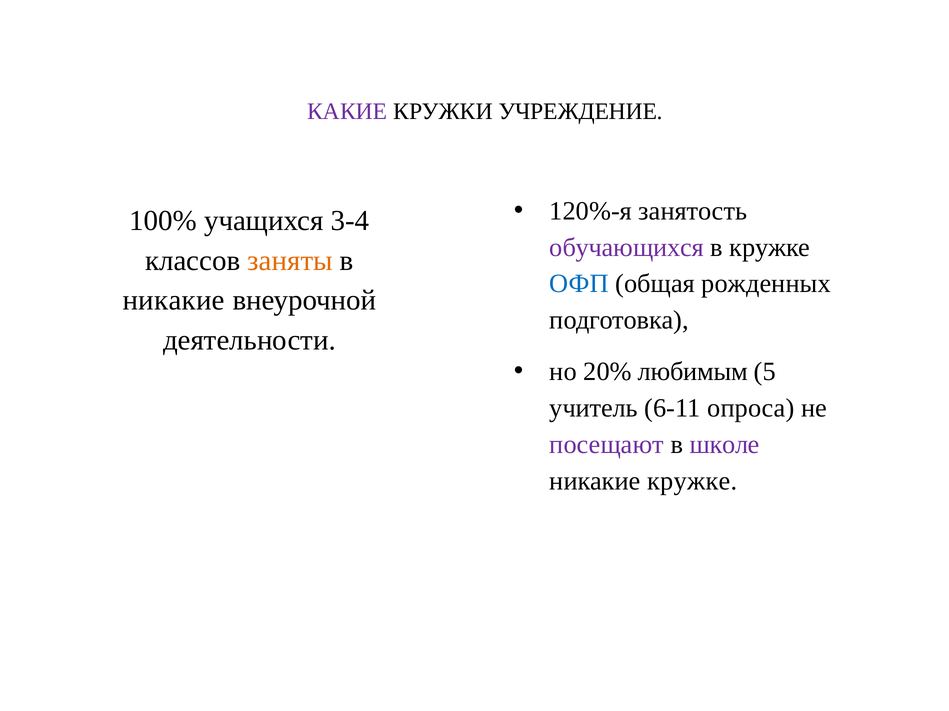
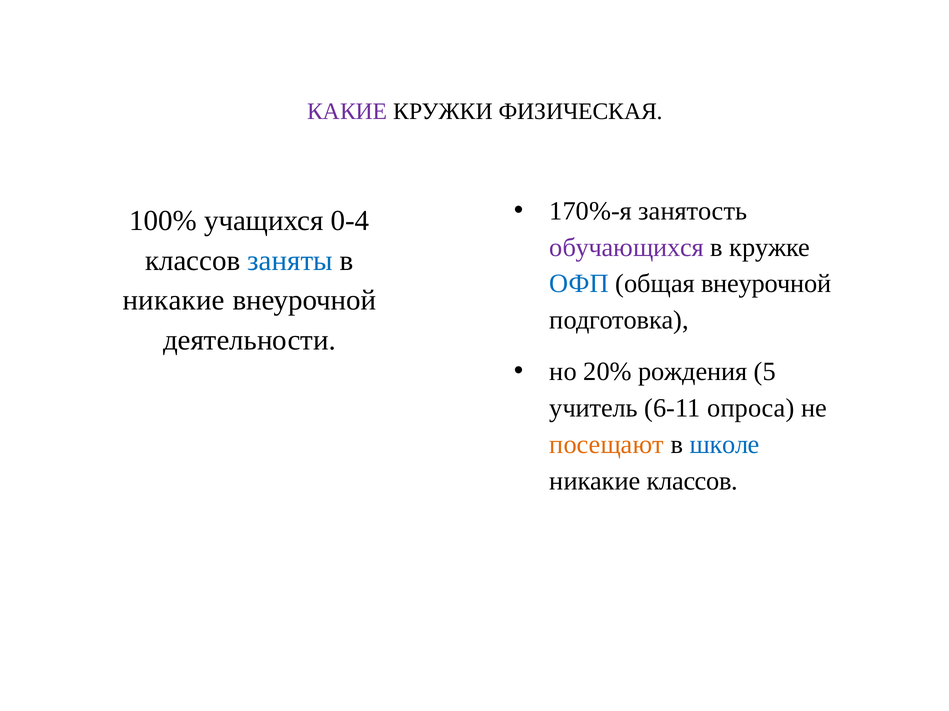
УЧРЕЖДЕНИЕ: УЧРЕЖДЕНИЕ -> ФИЗИЧЕСКАЯ
120%-я: 120%-я -> 170%-я
3-4: 3-4 -> 0-4
заняты colour: orange -> blue
общая рожденных: рожденных -> внеурочной
любимым: любимым -> рождения
посещают colour: purple -> orange
школе colour: purple -> blue
никакие кружке: кружке -> классов
